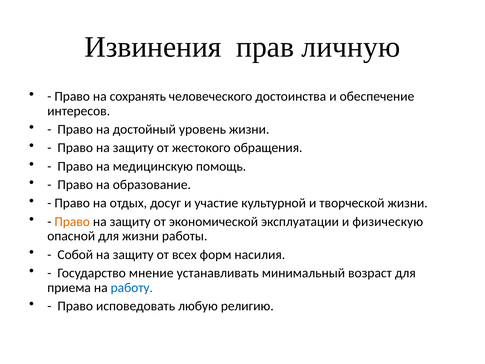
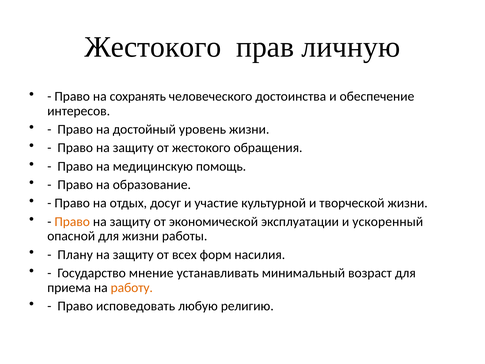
Извинения at (153, 47): Извинения -> Жестокого
физическую: физическую -> ускоренный
Собой: Собой -> Плану
работу colour: blue -> orange
